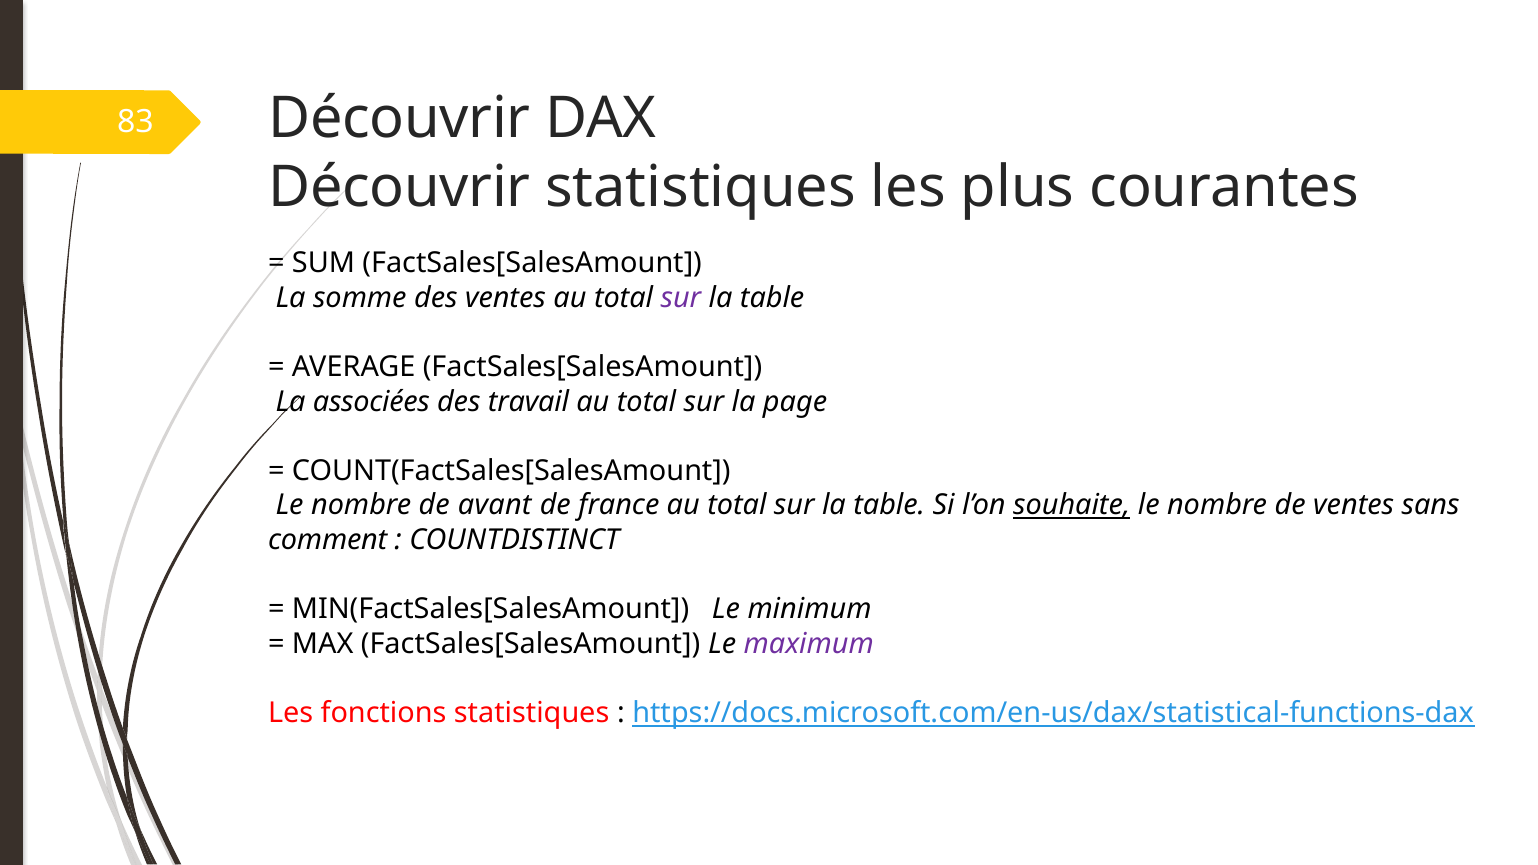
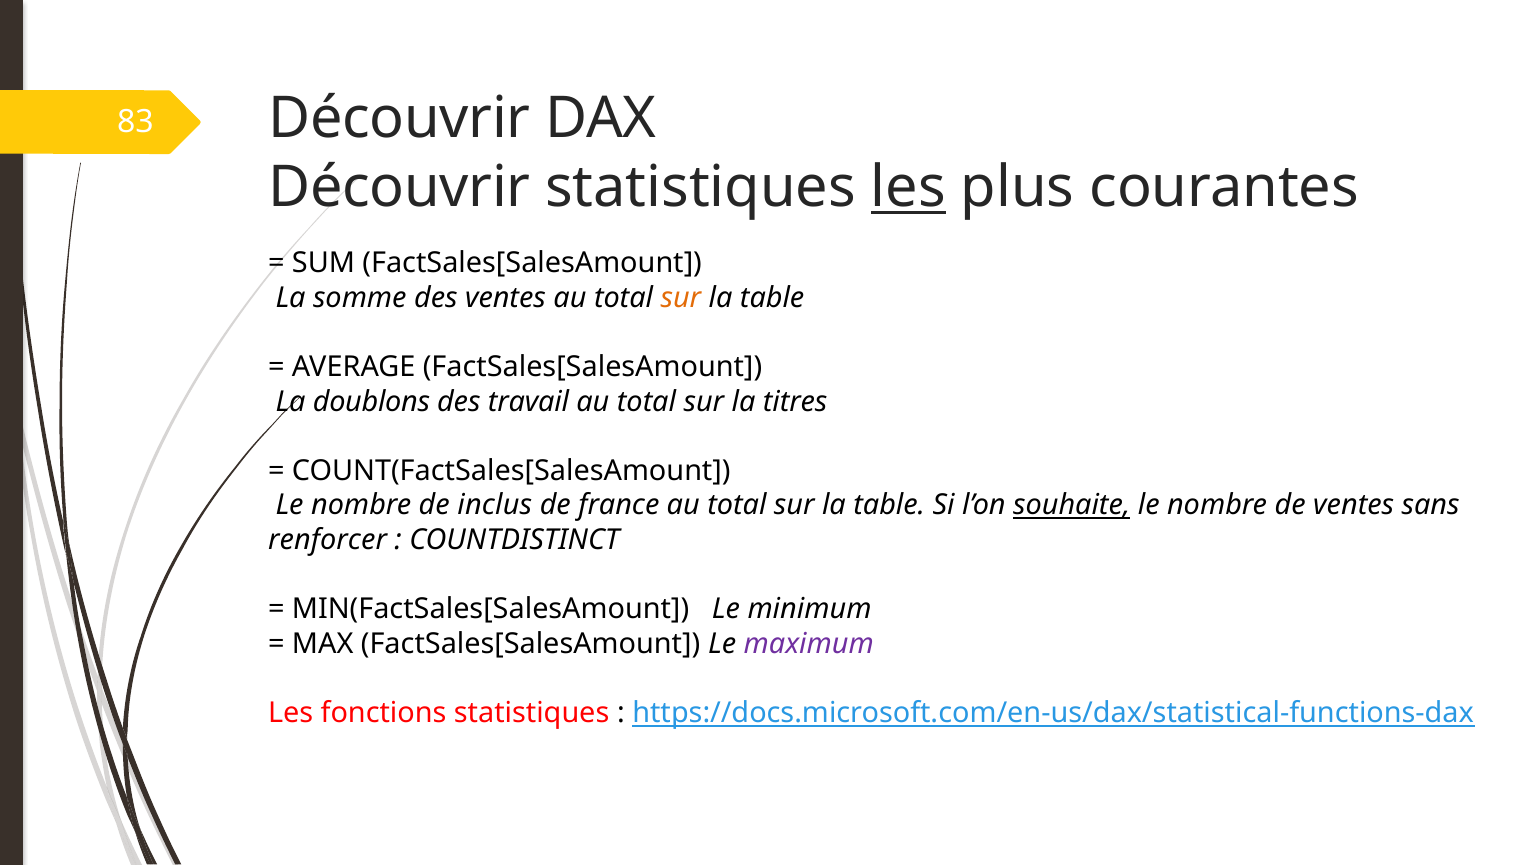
les at (908, 188) underline: none -> present
sur at (681, 298) colour: purple -> orange
associées: associées -> doublons
page: page -> titres
avant: avant -> inclus
comment: comment -> renforcer
